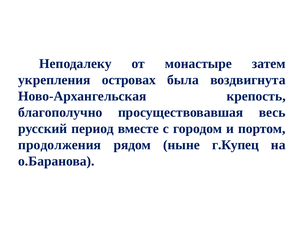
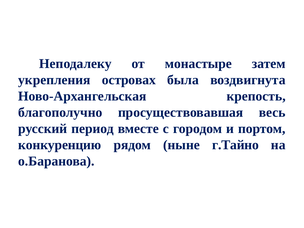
продолжения: продолжения -> конкуренцию
г.Купец: г.Купец -> г.Тайно
